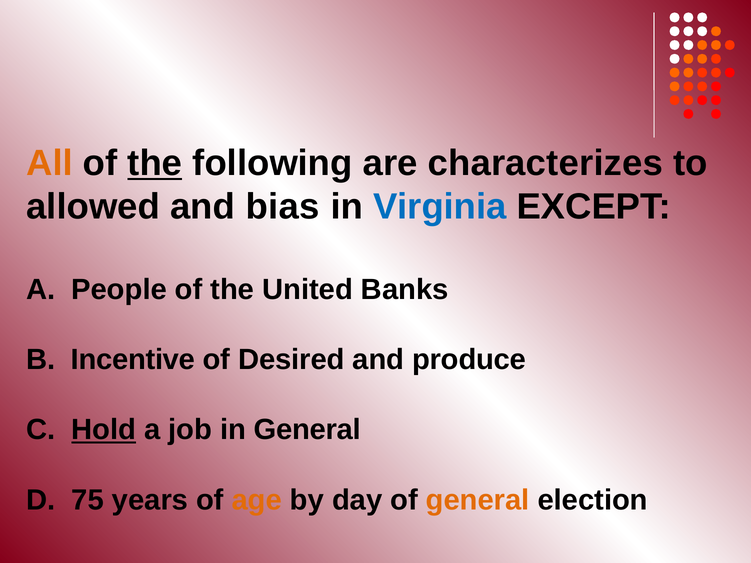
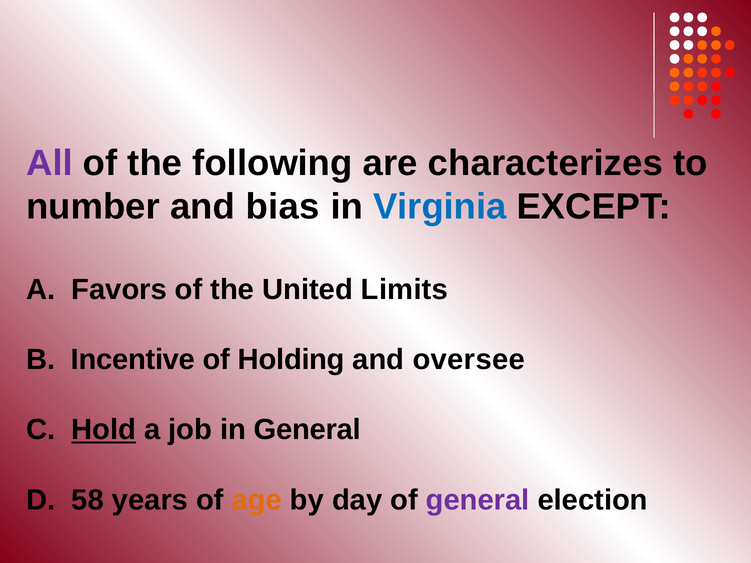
All colour: orange -> purple
the at (155, 163) underline: present -> none
allowed: allowed -> number
People: People -> Favors
Banks: Banks -> Limits
Desired: Desired -> Holding
produce: produce -> oversee
75: 75 -> 58
general at (478, 500) colour: orange -> purple
